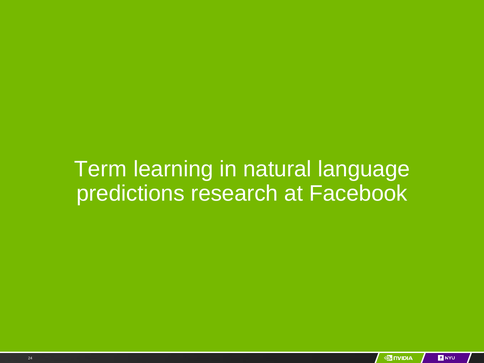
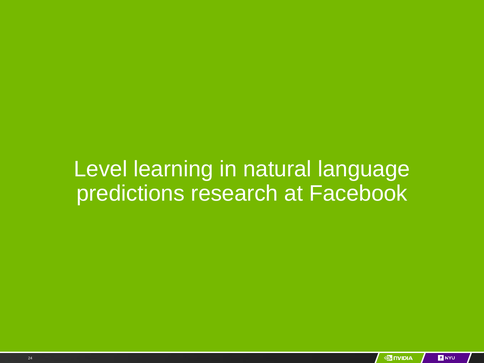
Term: Term -> Level
